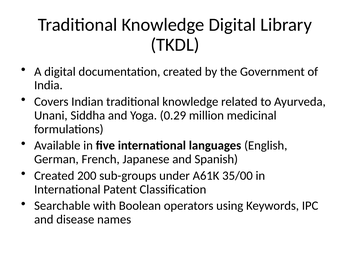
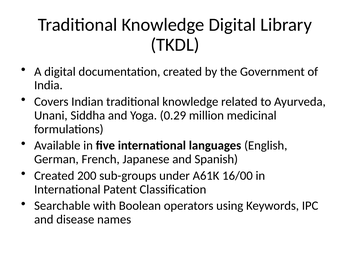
35/00: 35/00 -> 16/00
